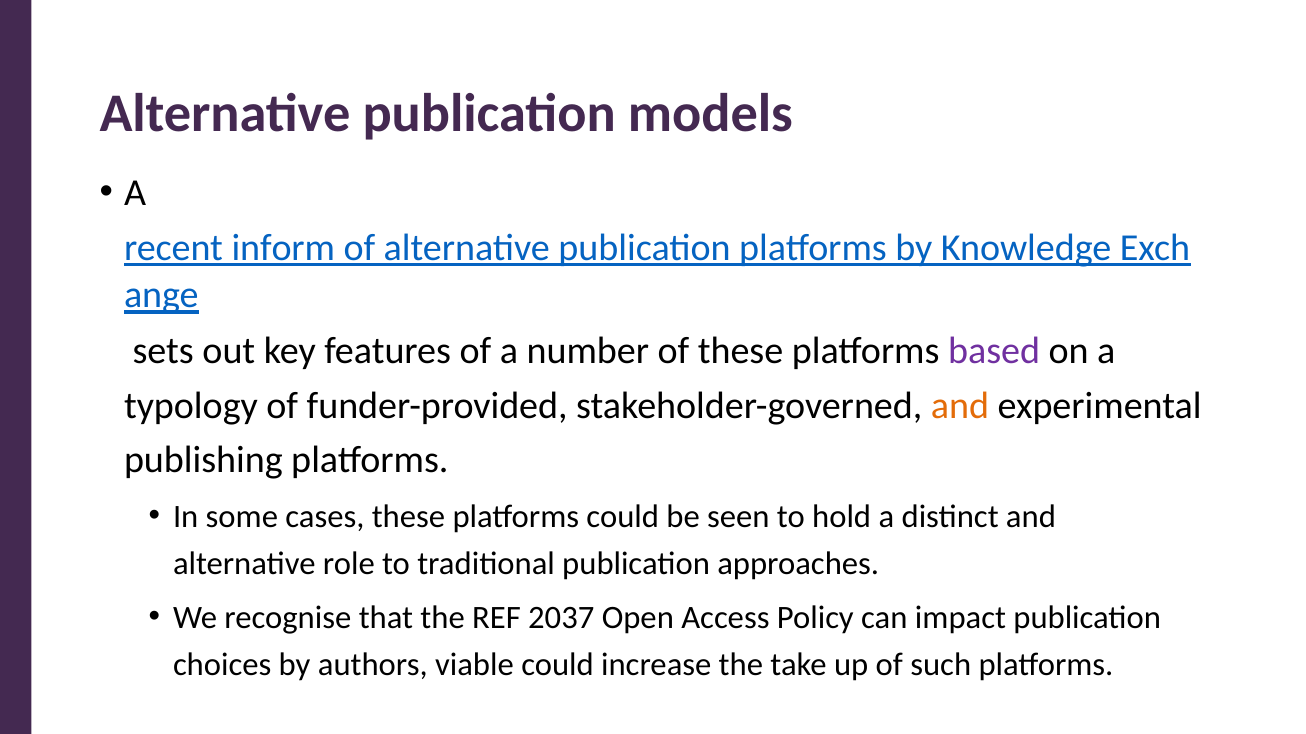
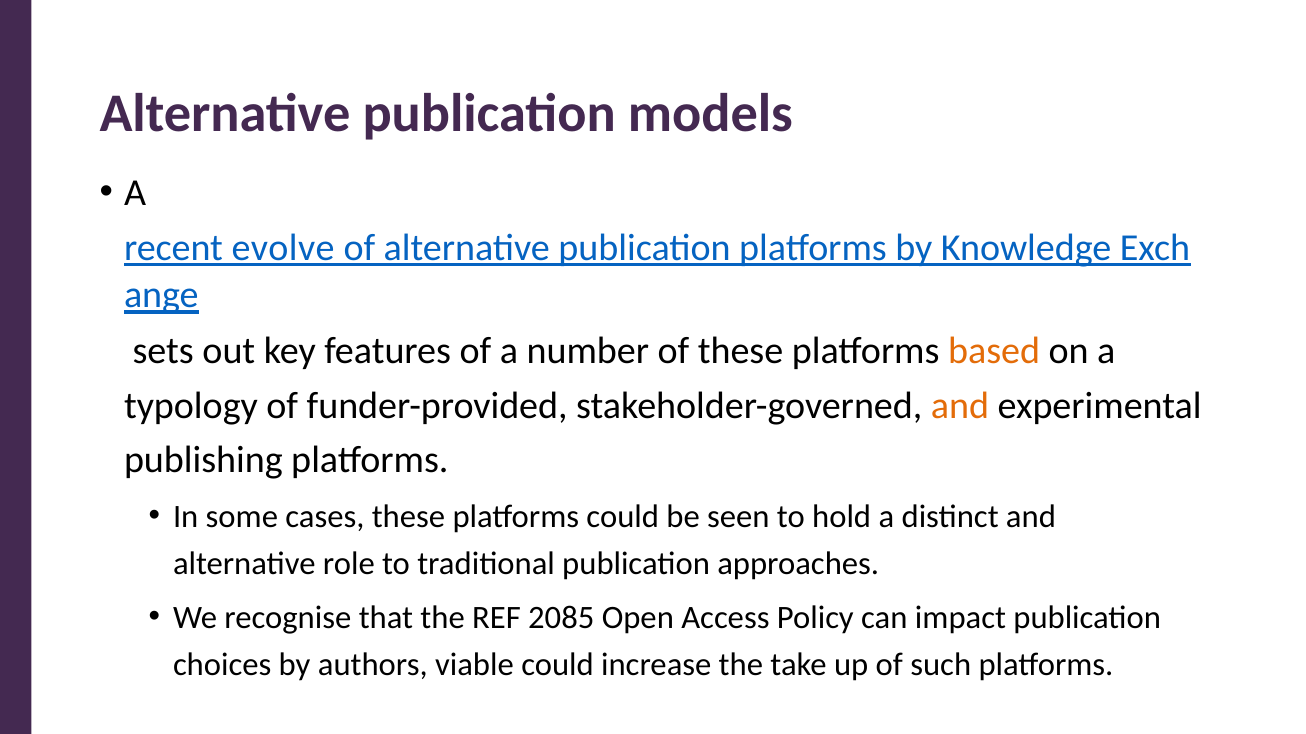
inform: inform -> evolve
based colour: purple -> orange
2037: 2037 -> 2085
